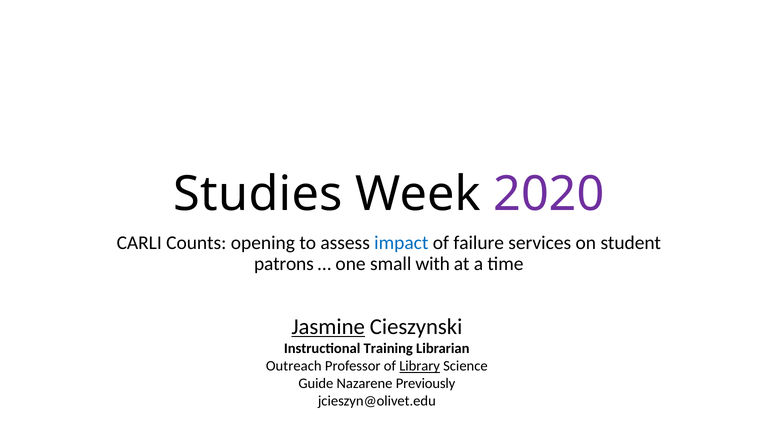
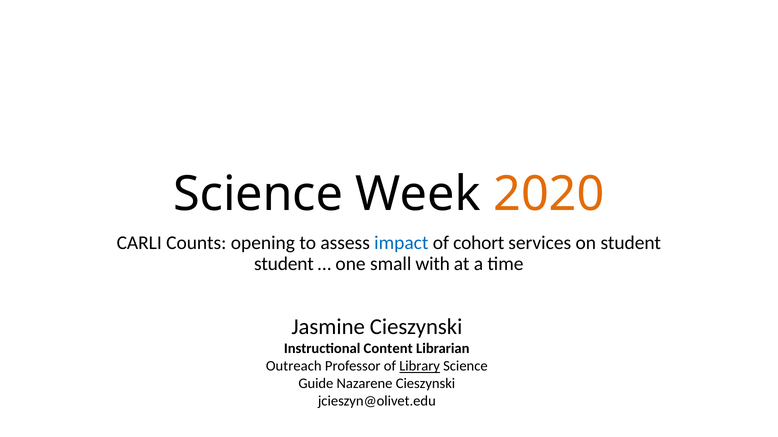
Studies at (258, 194): Studies -> Science
2020 colour: purple -> orange
failure: failure -> cohort
patrons at (284, 264): patrons -> student
Jasmine underline: present -> none
Training: Training -> Content
Nazarene Previously: Previously -> Cieszynski
